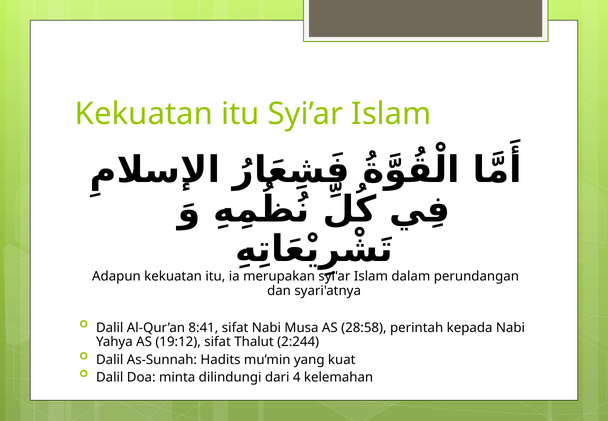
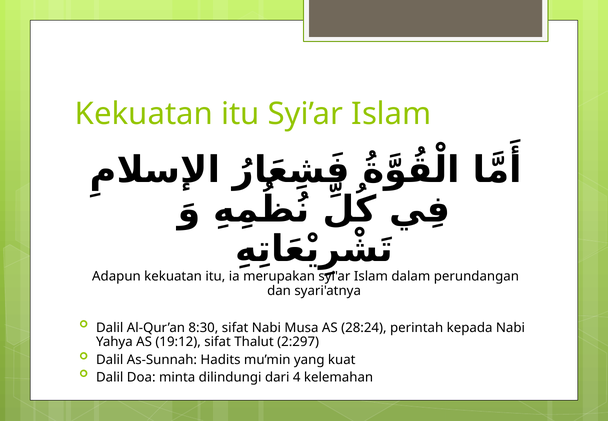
8:41: 8:41 -> 8:30
28:58: 28:58 -> 28:24
2:244: 2:244 -> 2:297
